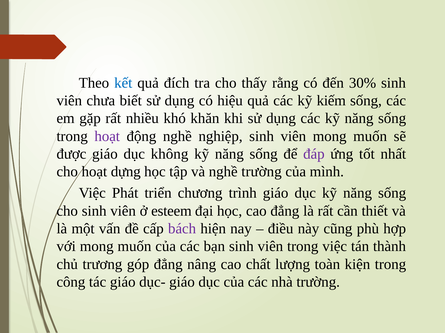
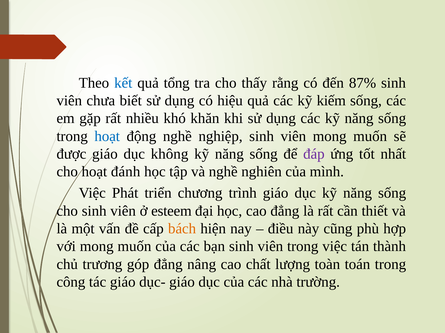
đích: đích -> tổng
30%: 30% -> 87%
hoạt at (107, 136) colour: purple -> blue
dựng: dựng -> đánh
nghề trường: trường -> nghiên
bách colour: purple -> orange
kiện: kiện -> toán
